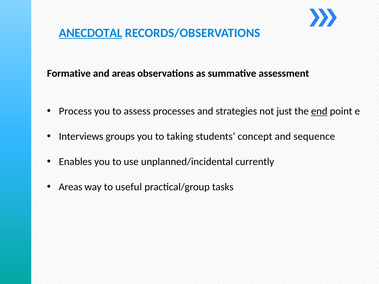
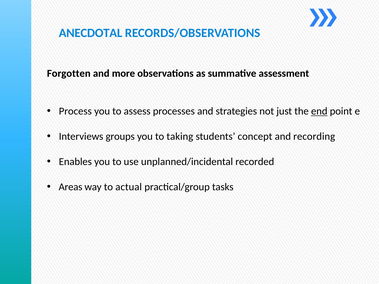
ANECDOTAL underline: present -> none
Formative: Formative -> Forgotten
and areas: areas -> more
sequence: sequence -> recording
currently: currently -> recorded
useful: useful -> actual
